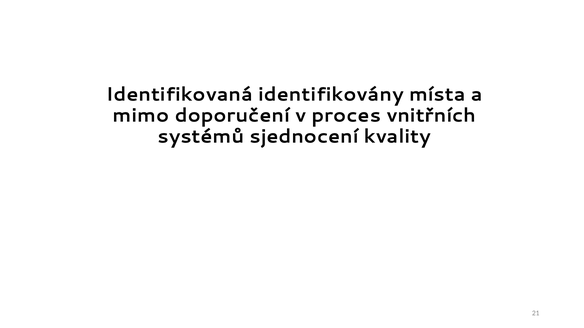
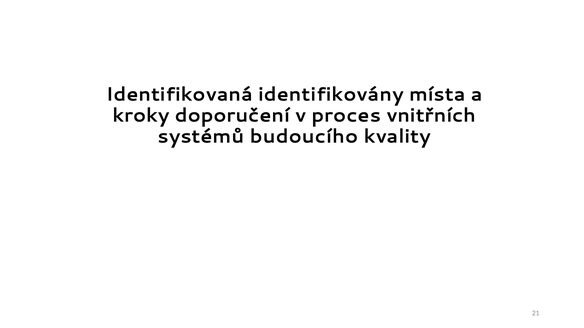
mimo: mimo -> kroky
sjednocení: sjednocení -> budoucího
